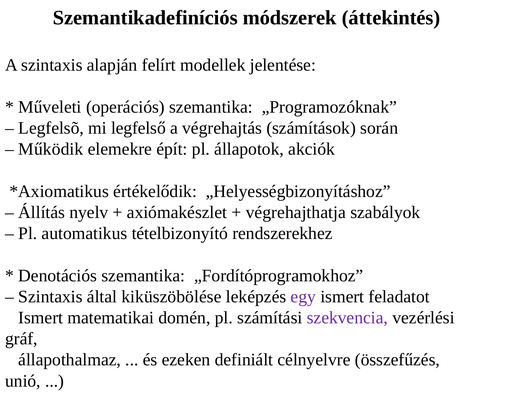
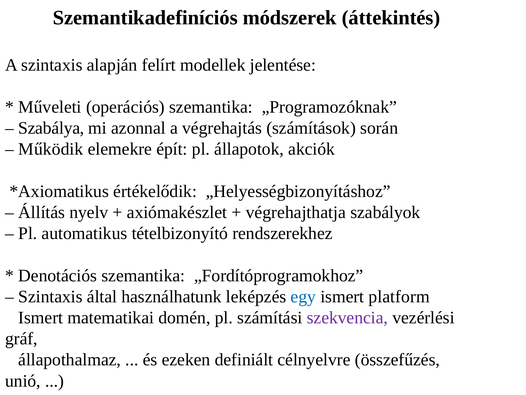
Legfelsõ: Legfelsõ -> Szabálya
legfelső: legfelső -> azonnal
kiküszöbölése: kiküszöbölése -> használhatunk
egy colour: purple -> blue
feladatot: feladatot -> platform
